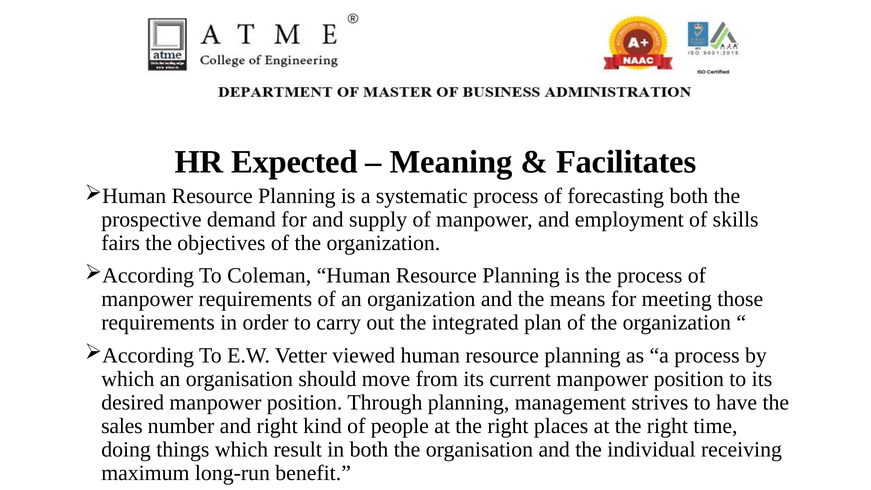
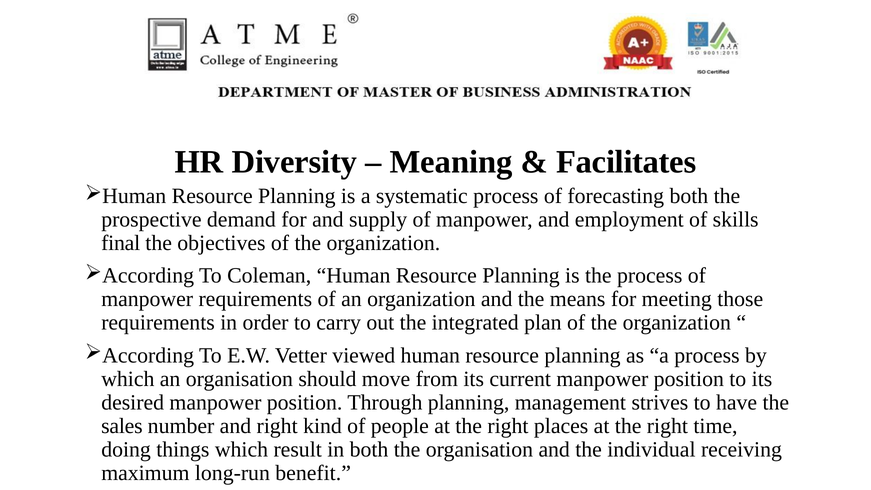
Expected: Expected -> Diversity
fairs: fairs -> final
